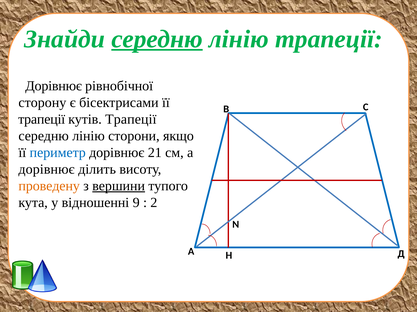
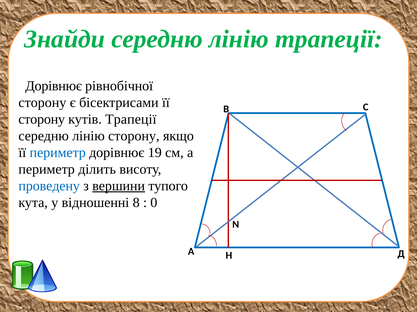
середню at (157, 39) underline: present -> none
трапеції at (42, 120): трапеції -> сторону
лінію сторони: сторони -> сторону
21: 21 -> 19
дорівнює at (47, 170): дорівнює -> периметр
проведену colour: orange -> blue
9: 9 -> 8
2: 2 -> 0
